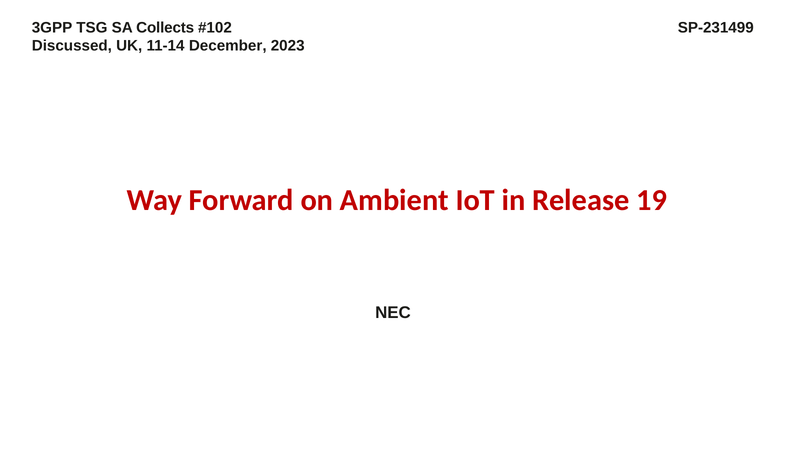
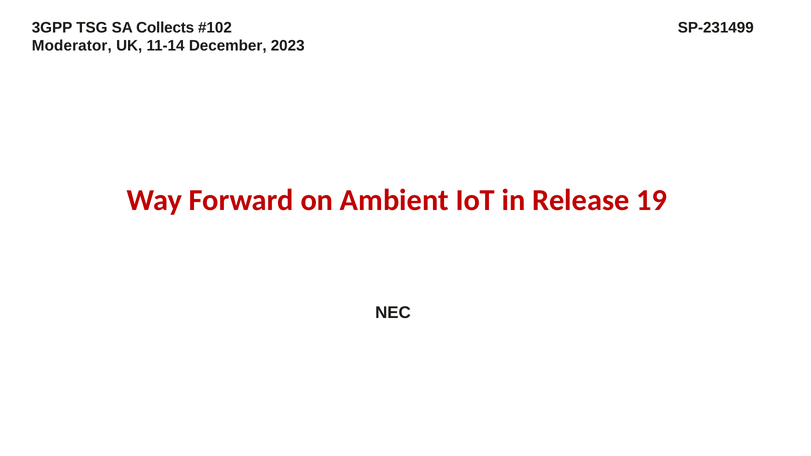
Discussed: Discussed -> Moderator
